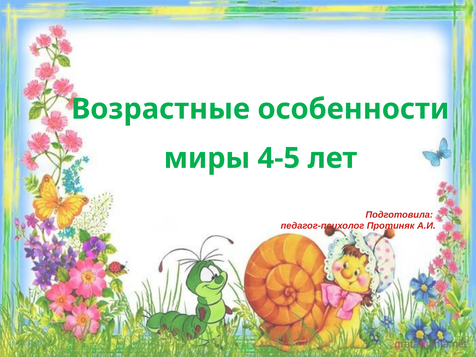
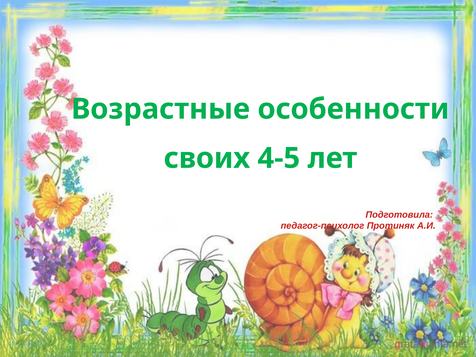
миры: миры -> своих
